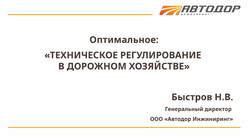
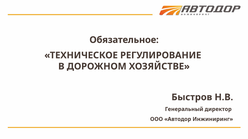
Оптимальное: Оптимальное -> Обязательное
